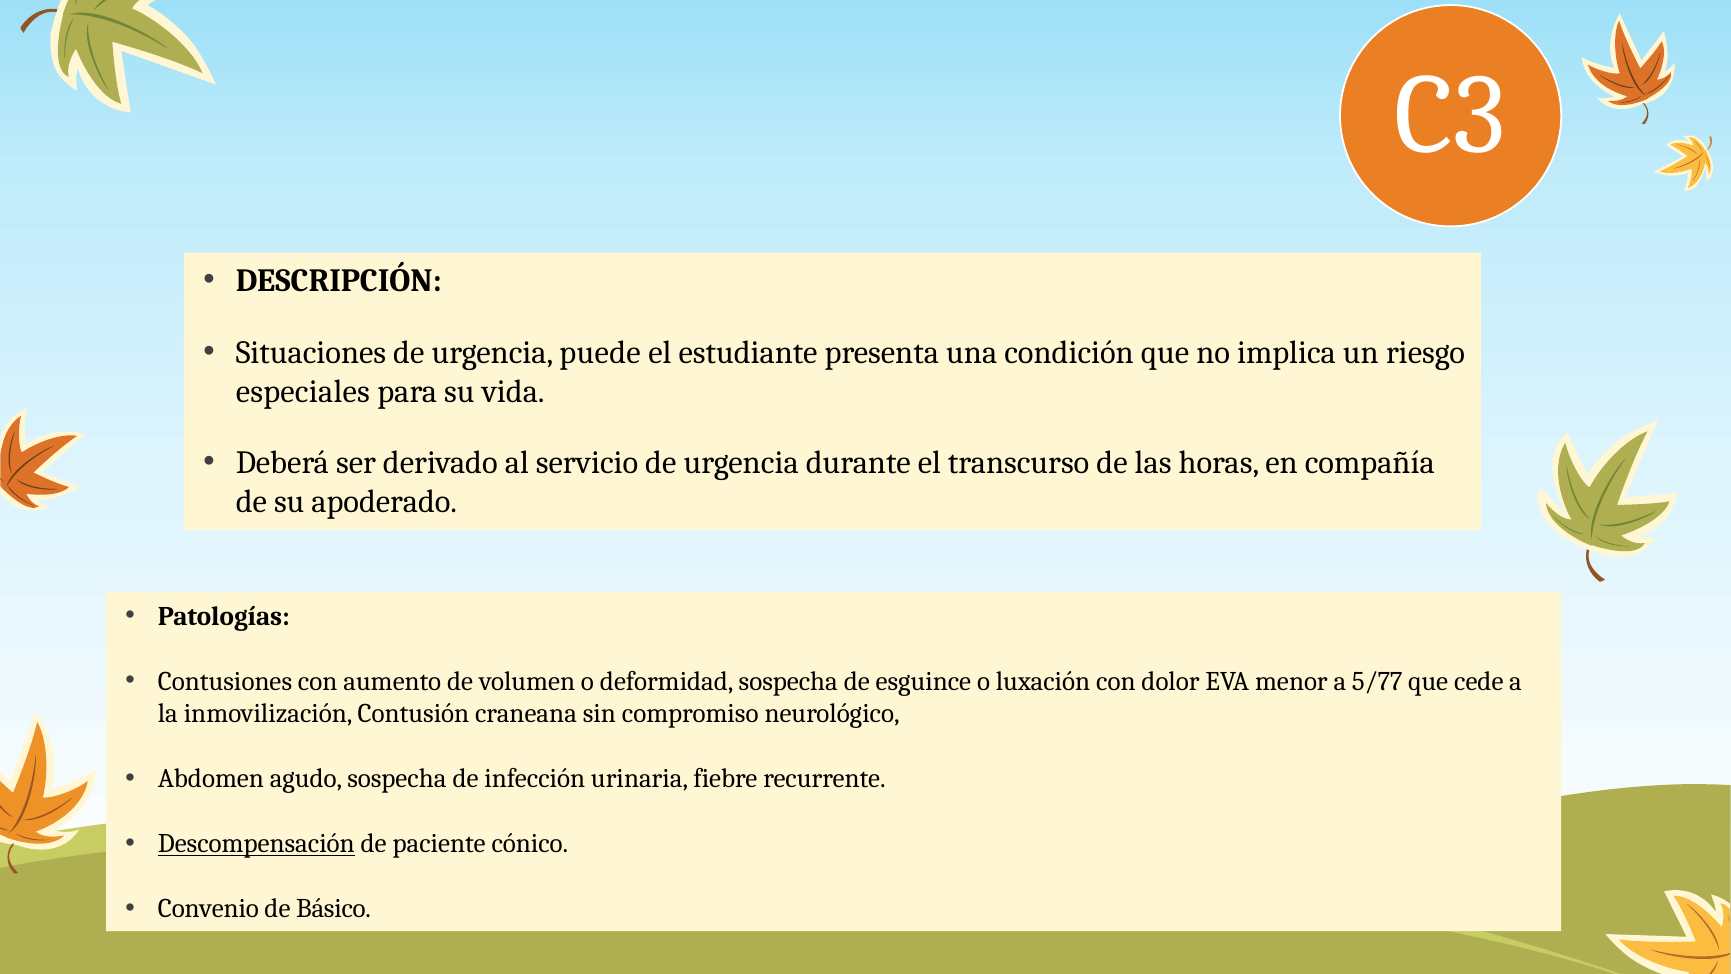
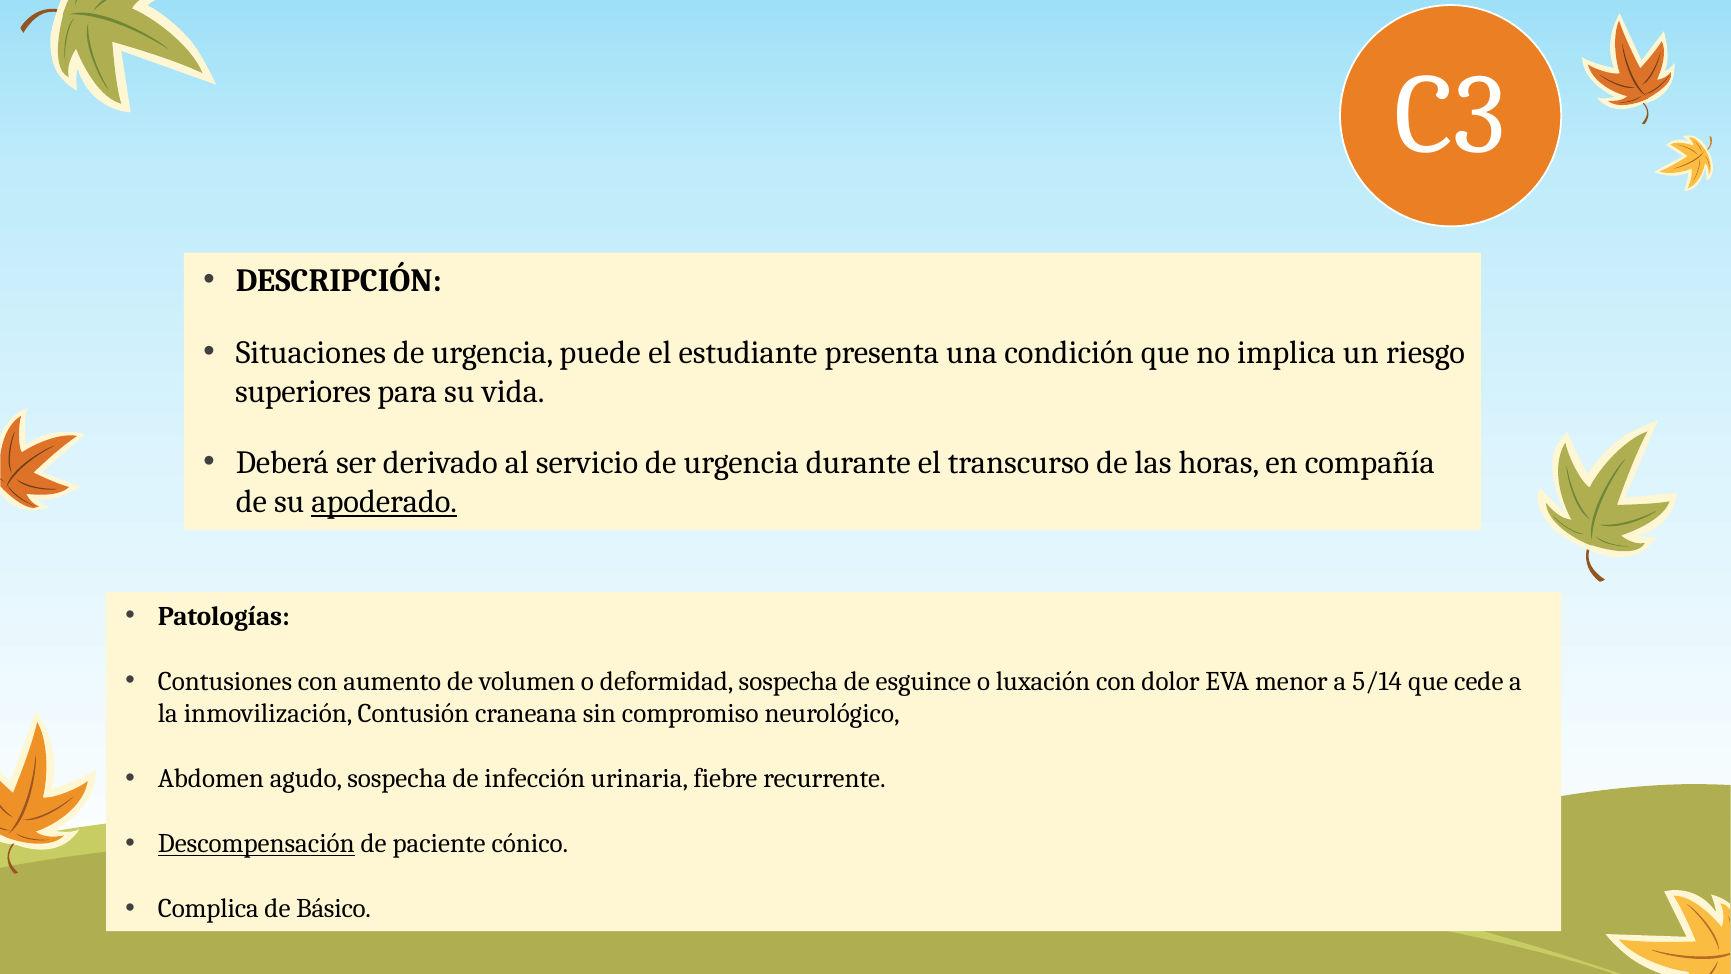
especiales: especiales -> superiores
apoderado underline: none -> present
5/77: 5/77 -> 5/14
Convenio: Convenio -> Complica
